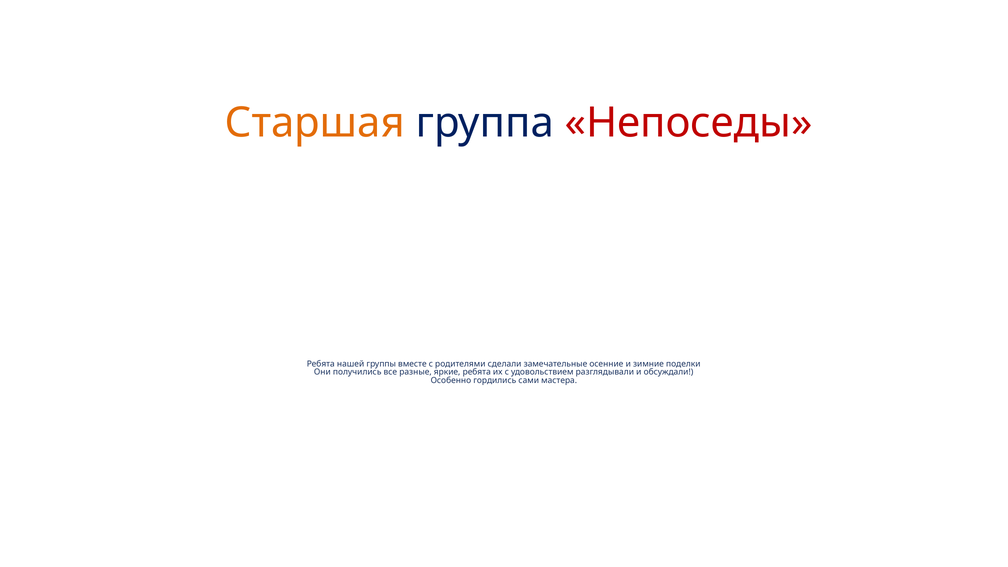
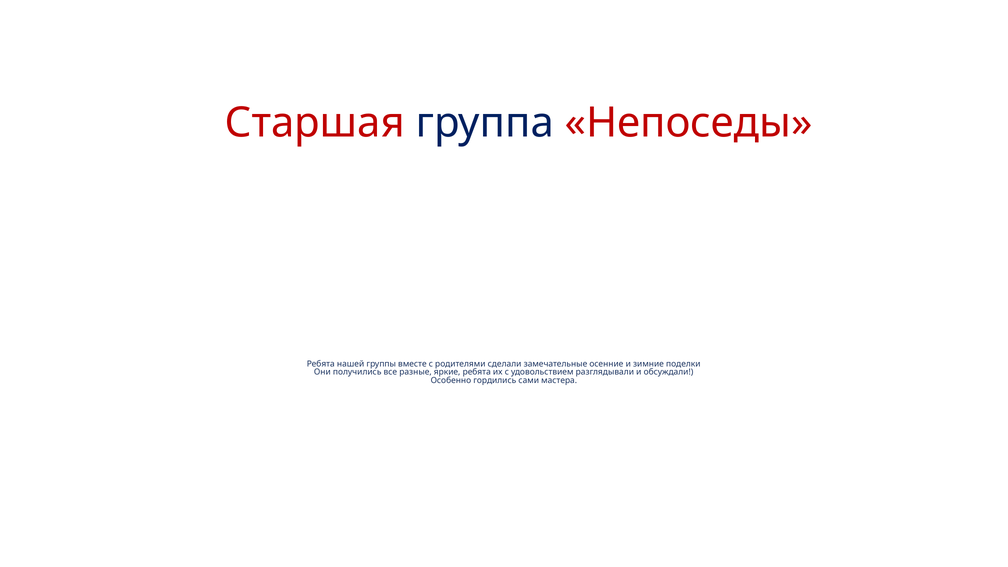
Старшая colour: orange -> red
